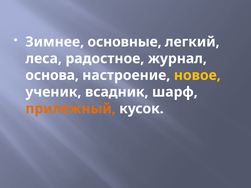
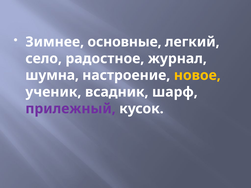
леса: леса -> село
основа: основа -> шумна
прилежный colour: orange -> purple
